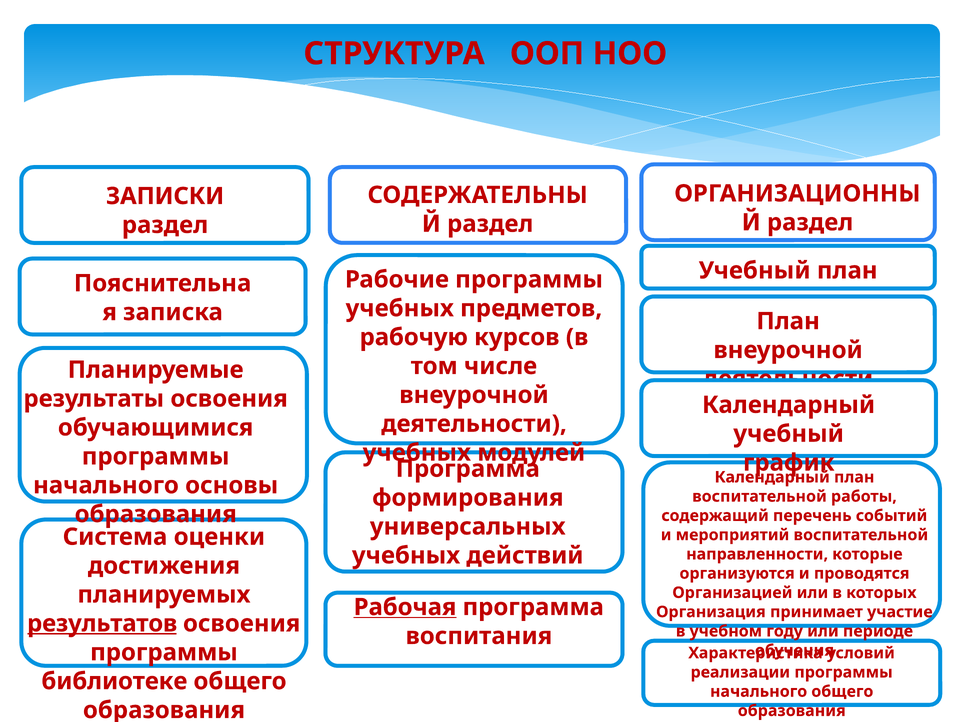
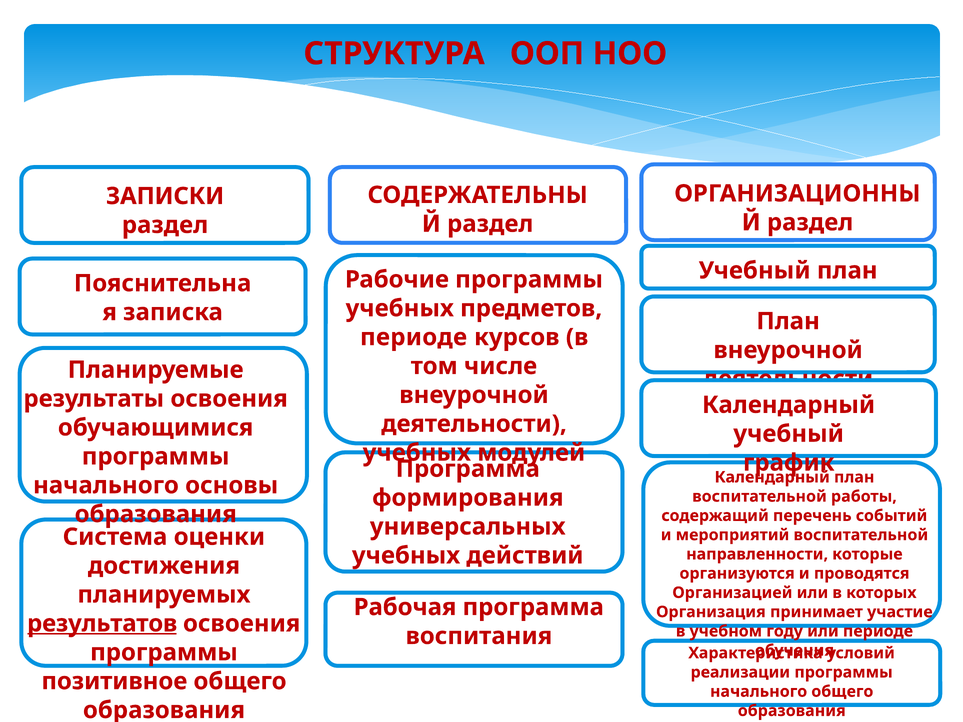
рабочую at (414, 337): рабочую -> периоде
Рабочая underline: present -> none
библиотеке: библиотеке -> позитивное
